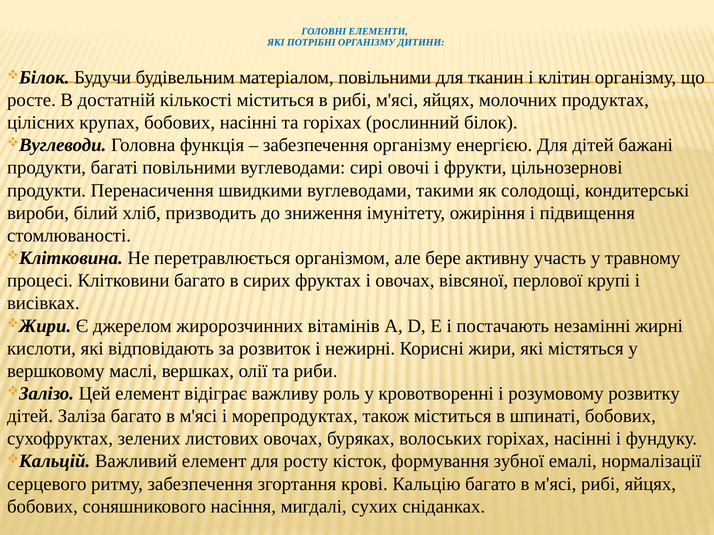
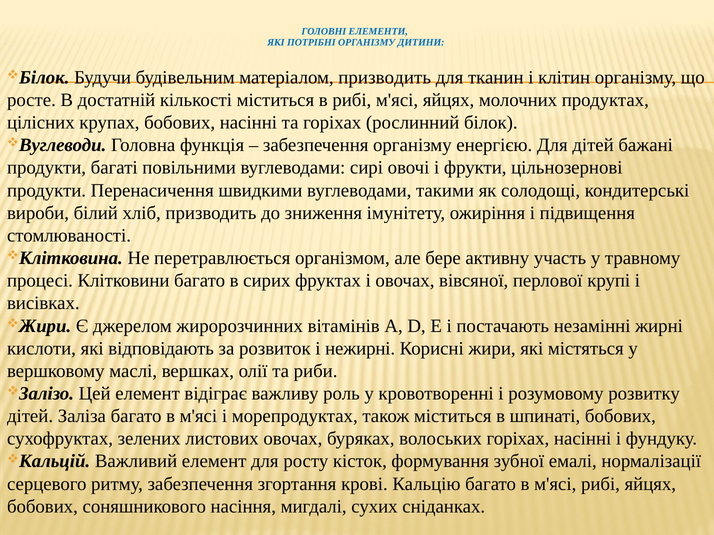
матеріалом повільними: повільними -> призводить
